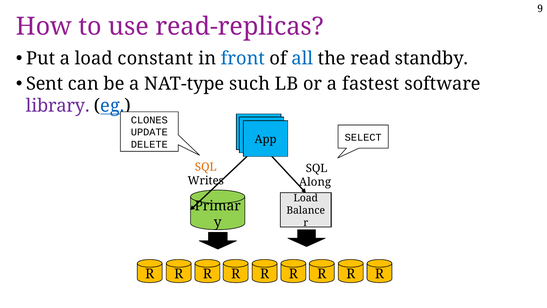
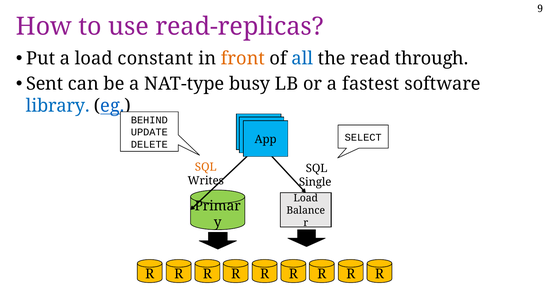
front colour: blue -> orange
standby: standby -> through
such: such -> busy
library colour: purple -> blue
CLONES: CLONES -> BEHIND
Along: Along -> Single
